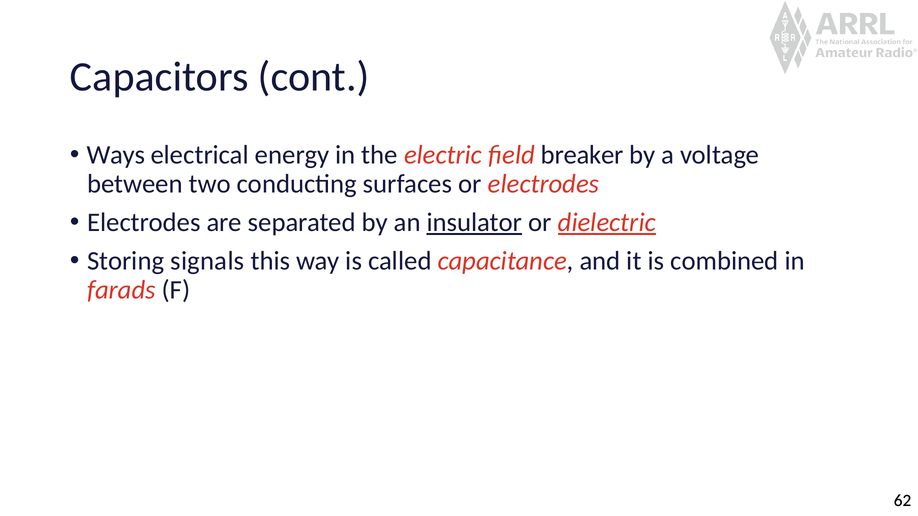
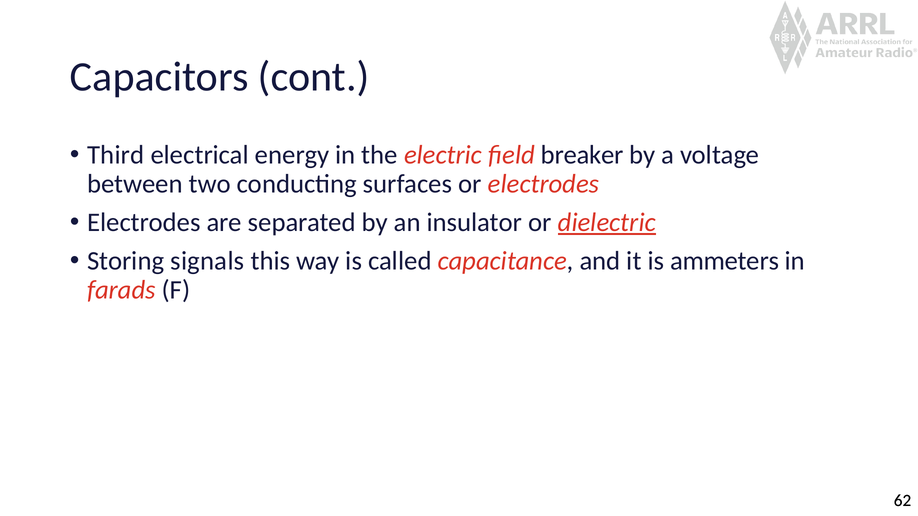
Ways: Ways -> Third
insulator underline: present -> none
combined: combined -> ammeters
